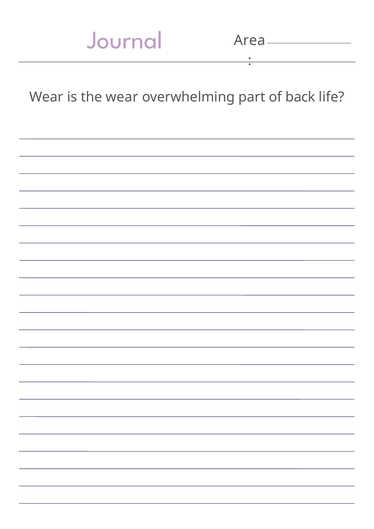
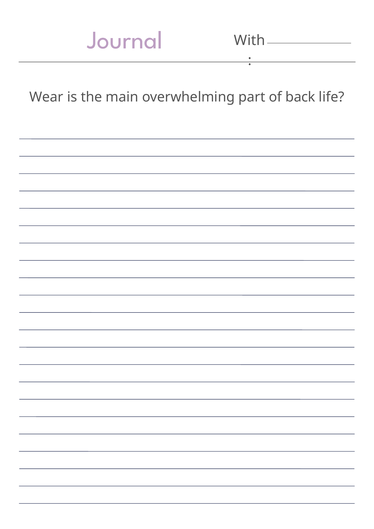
Area: Area -> With
the wear: wear -> main
